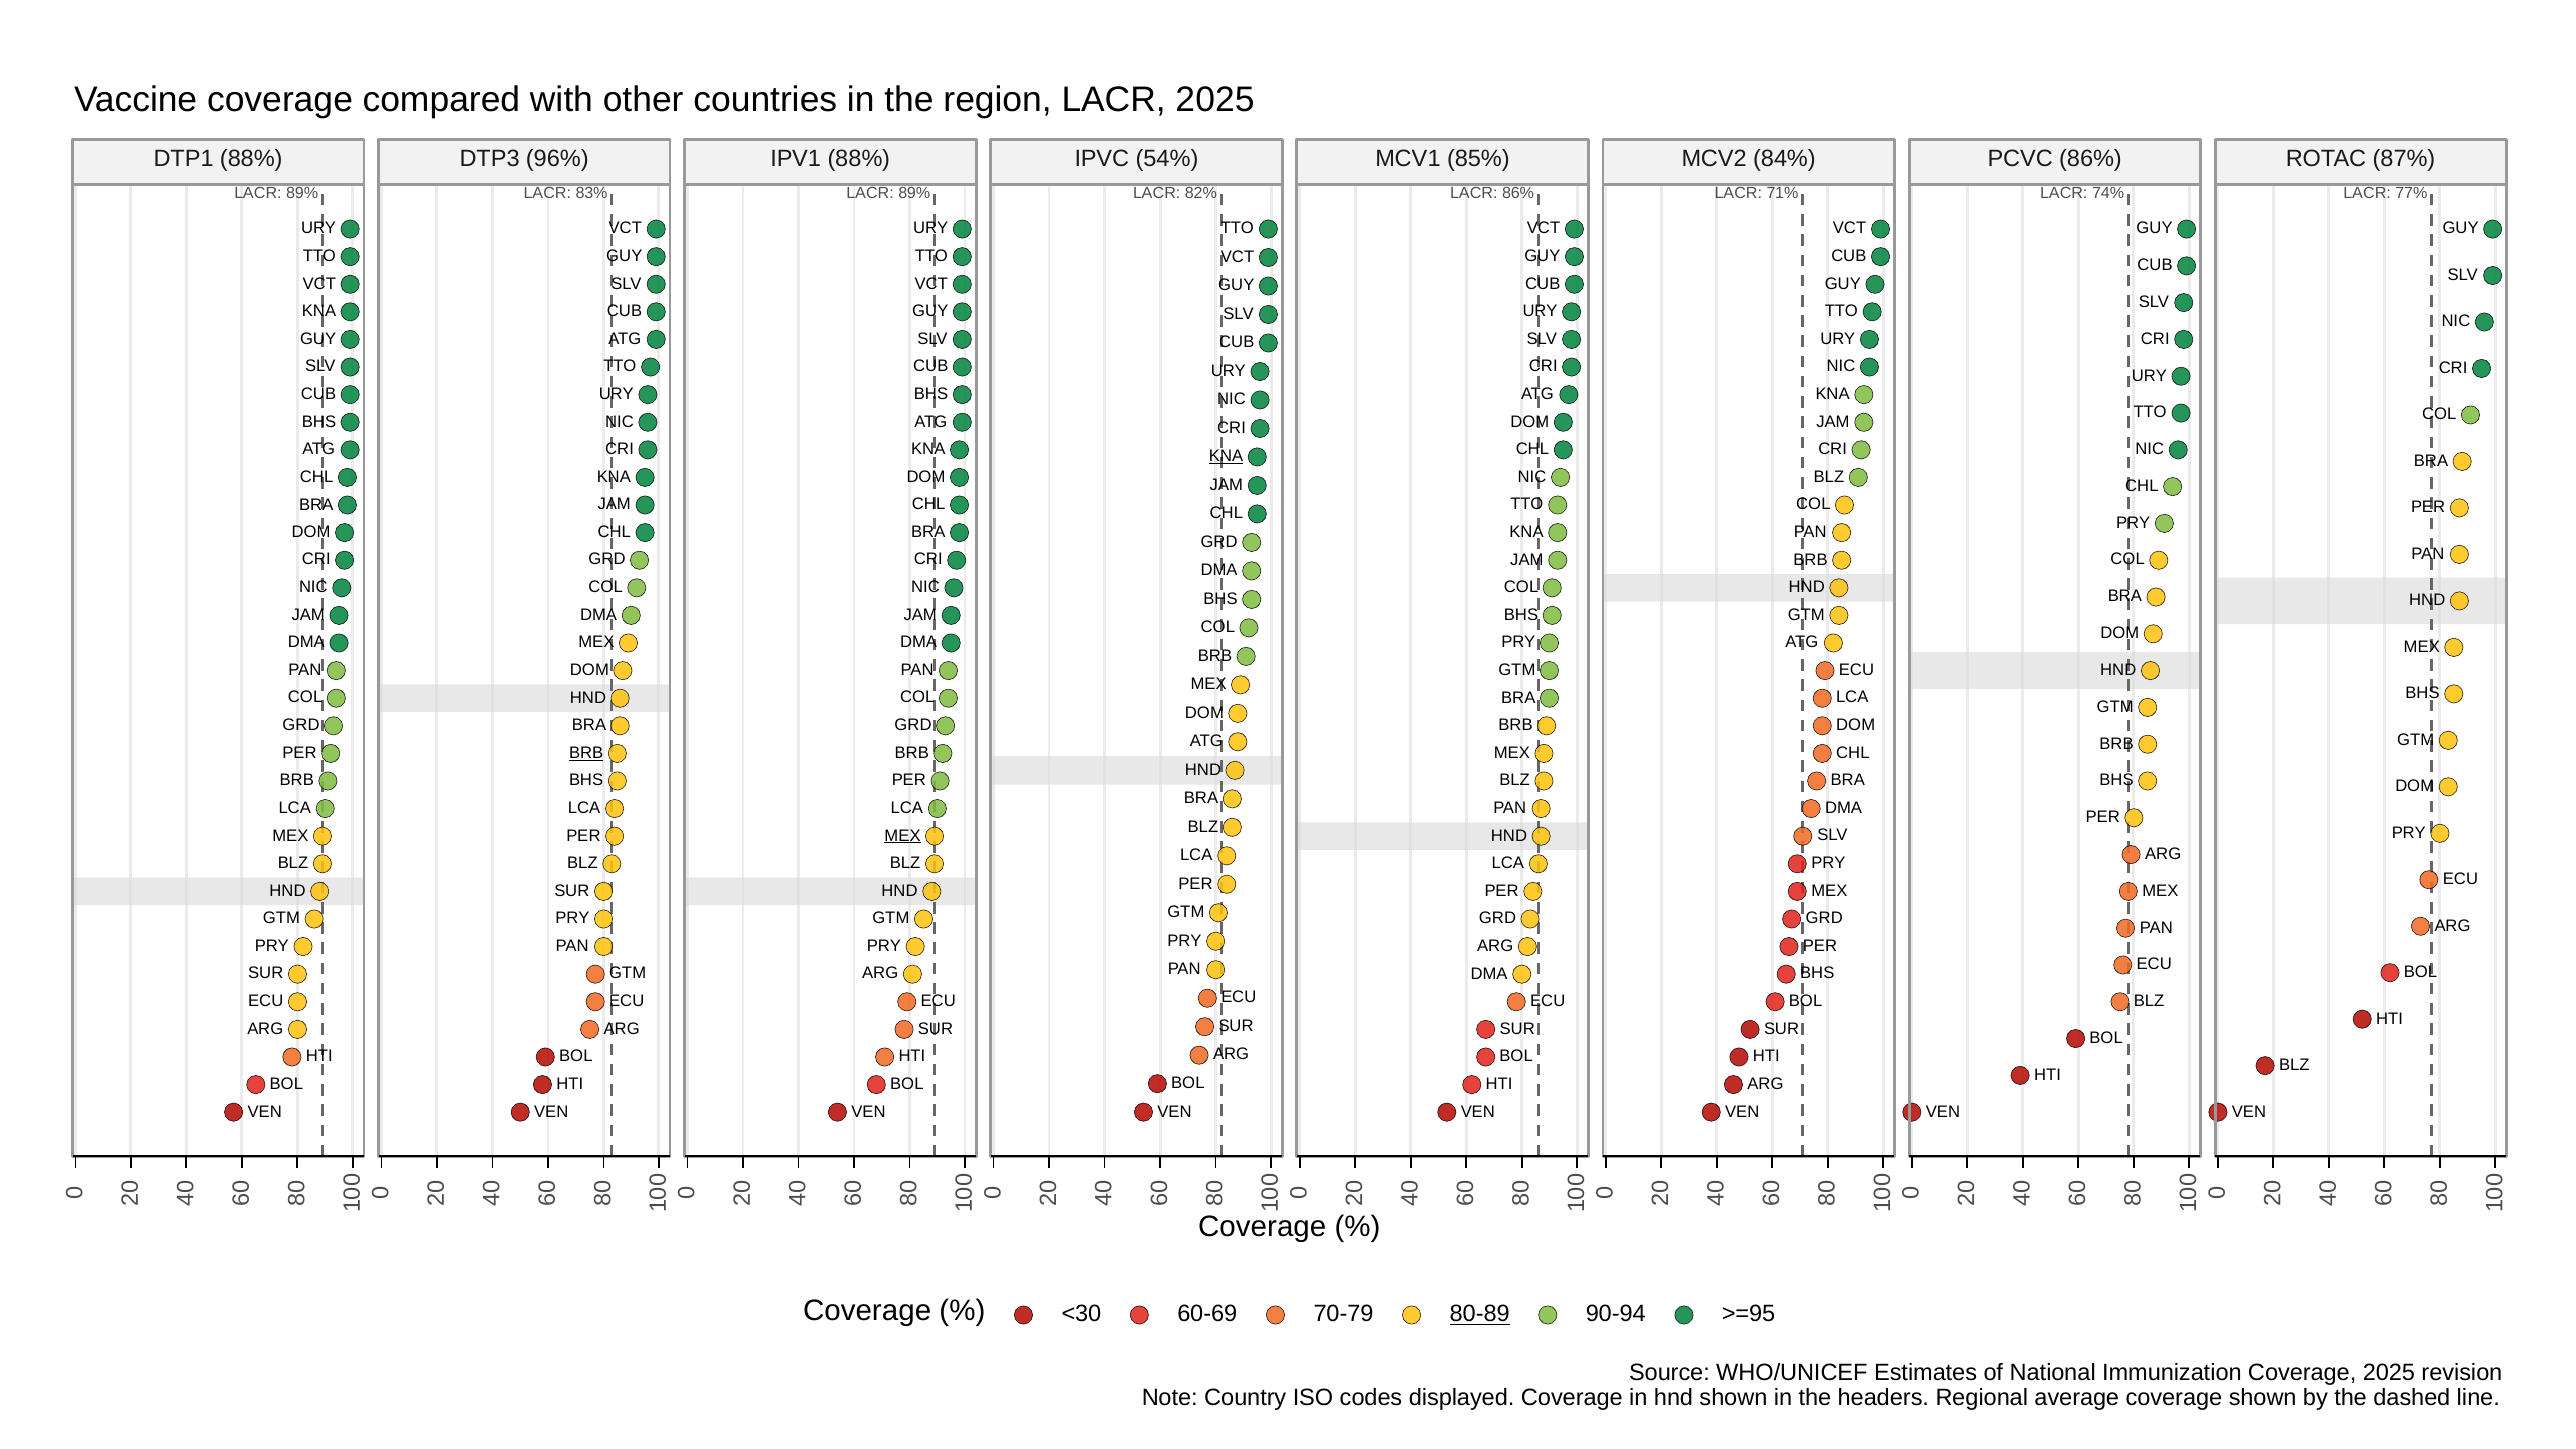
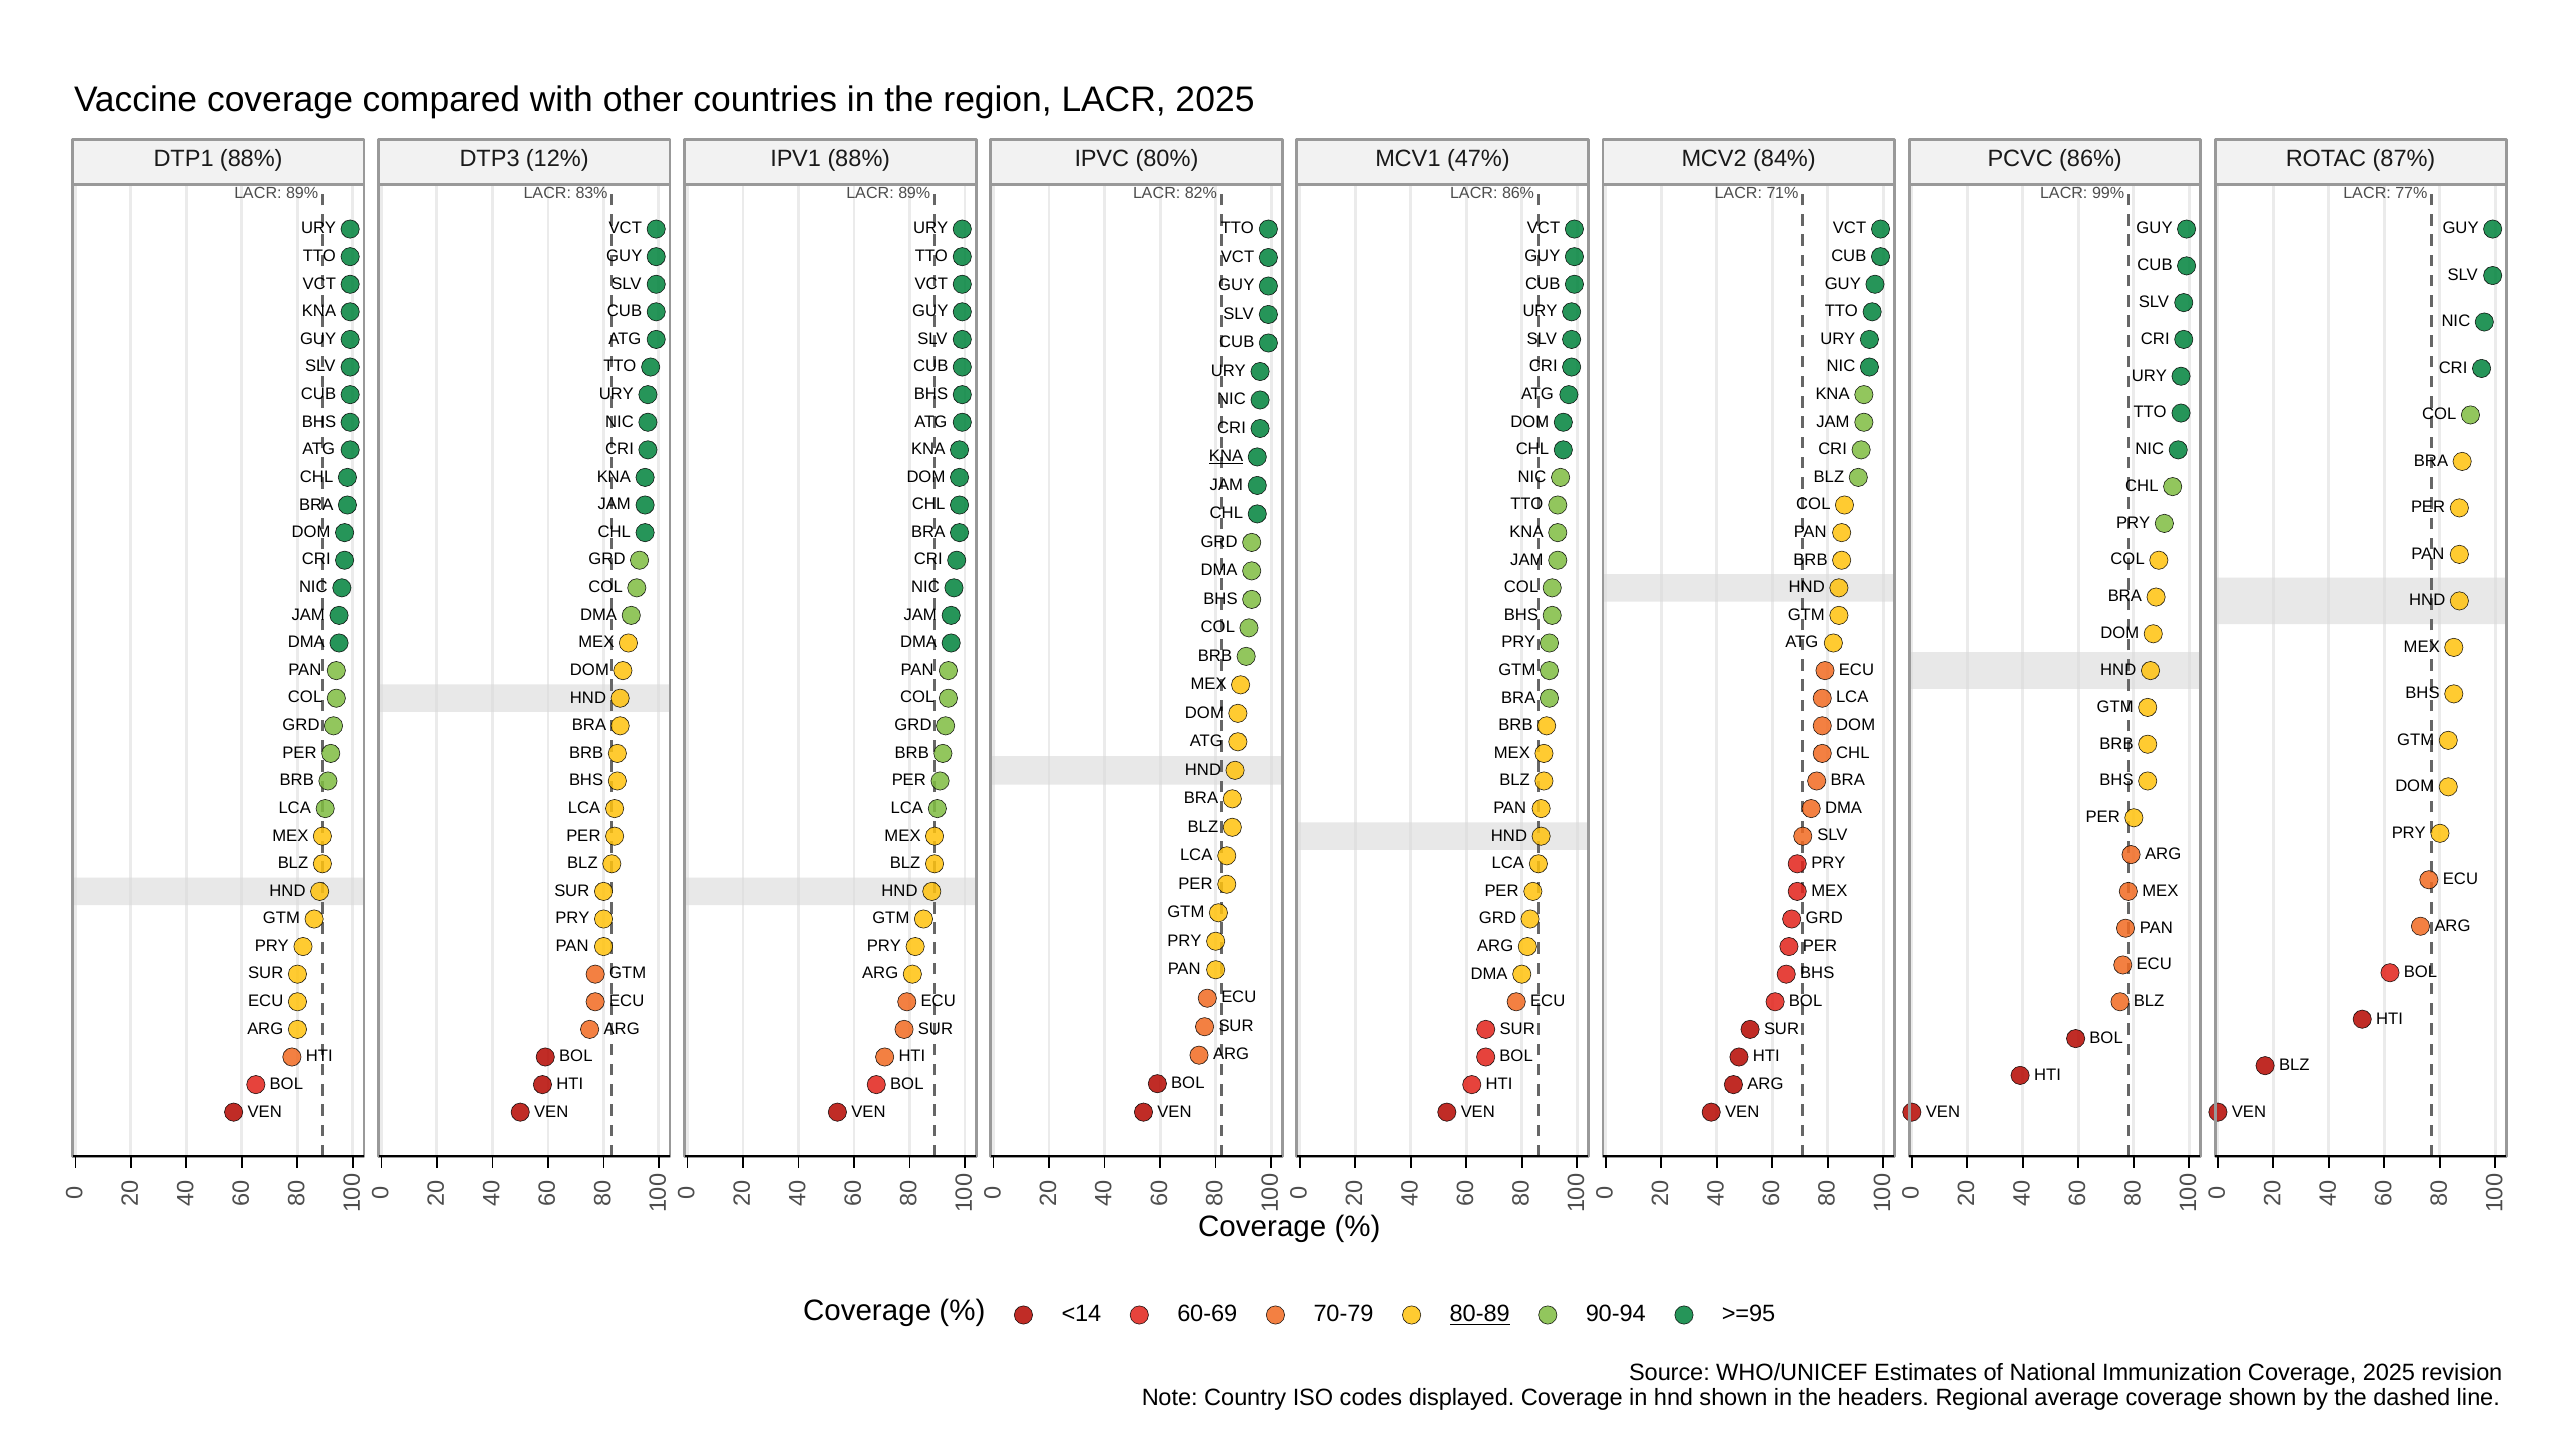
96%: 96% -> 12%
54%: 54% -> 80%
85%: 85% -> 47%
74%: 74% -> 99%
BRB at (586, 753) underline: present -> none
MEX at (903, 836) underline: present -> none
<30: <30 -> <14
